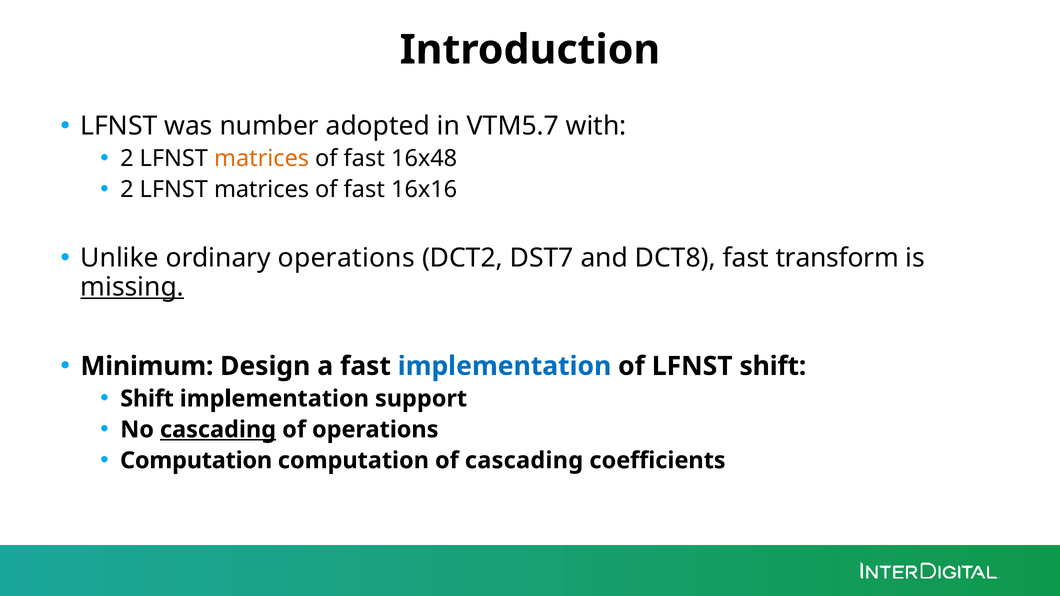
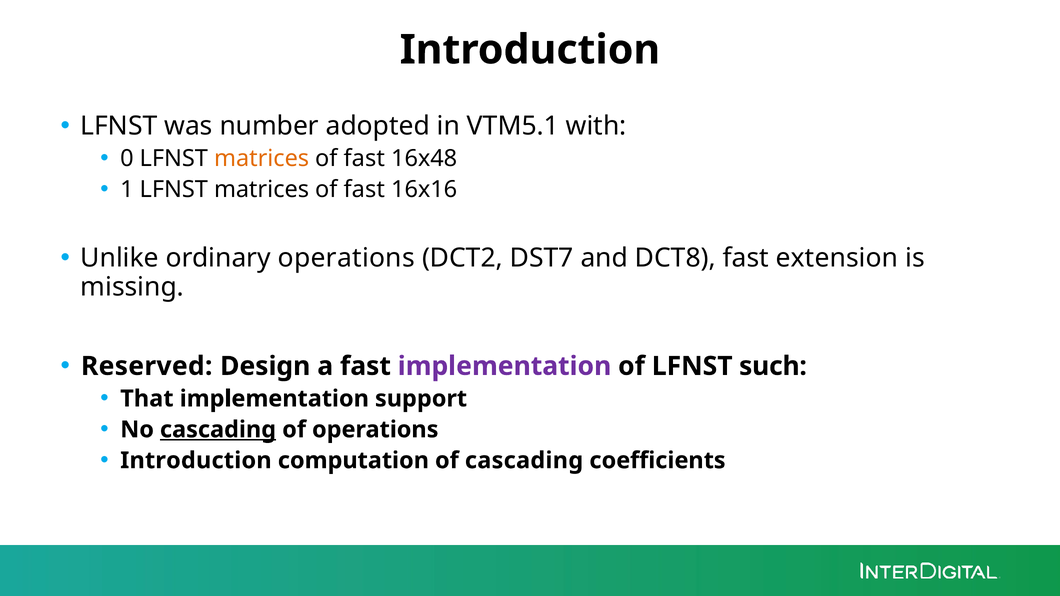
VTM5.7: VTM5.7 -> VTM5.1
2 at (127, 158): 2 -> 0
2 at (127, 189): 2 -> 1
transform: transform -> extension
missing underline: present -> none
Minimum: Minimum -> Reserved
implementation at (505, 366) colour: blue -> purple
LFNST shift: shift -> such
Shift at (147, 399): Shift -> That
Computation at (196, 461): Computation -> Introduction
